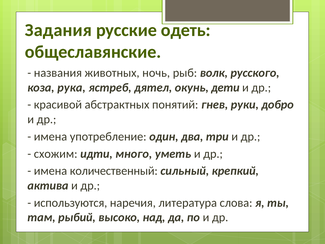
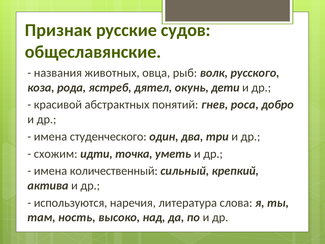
Задания: Задания -> Признак
одеть: одеть -> судов
ночь: ночь -> овца
рука: рука -> рода
руки: руки -> роса
употребление: употребление -> студенческого
много: много -> точка
рыбий: рыбий -> ность
